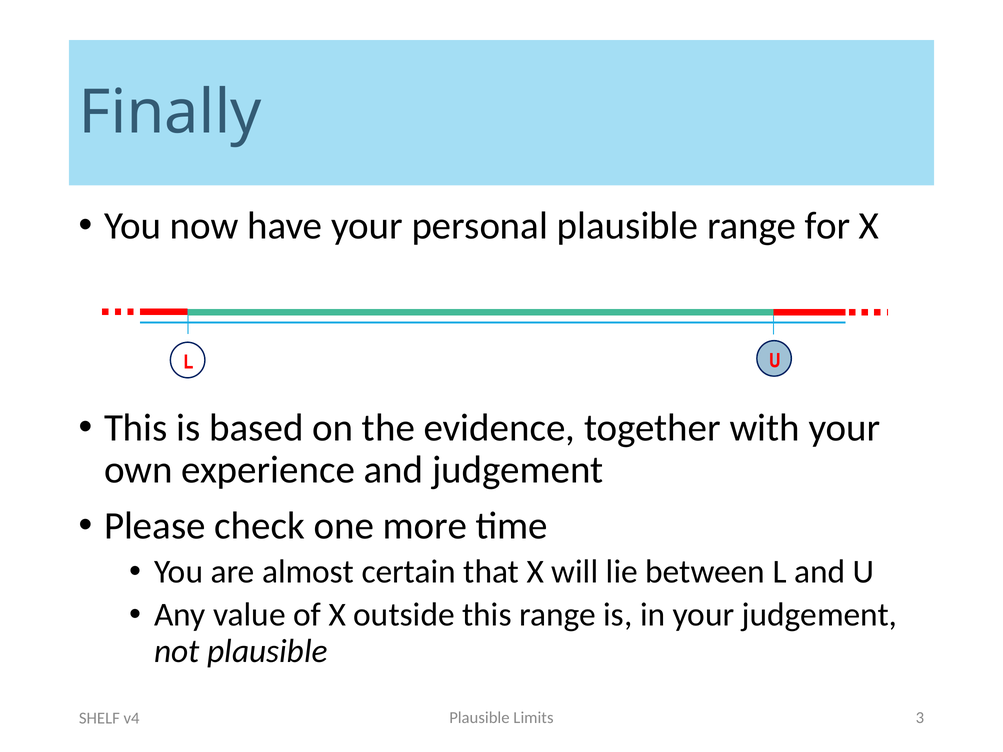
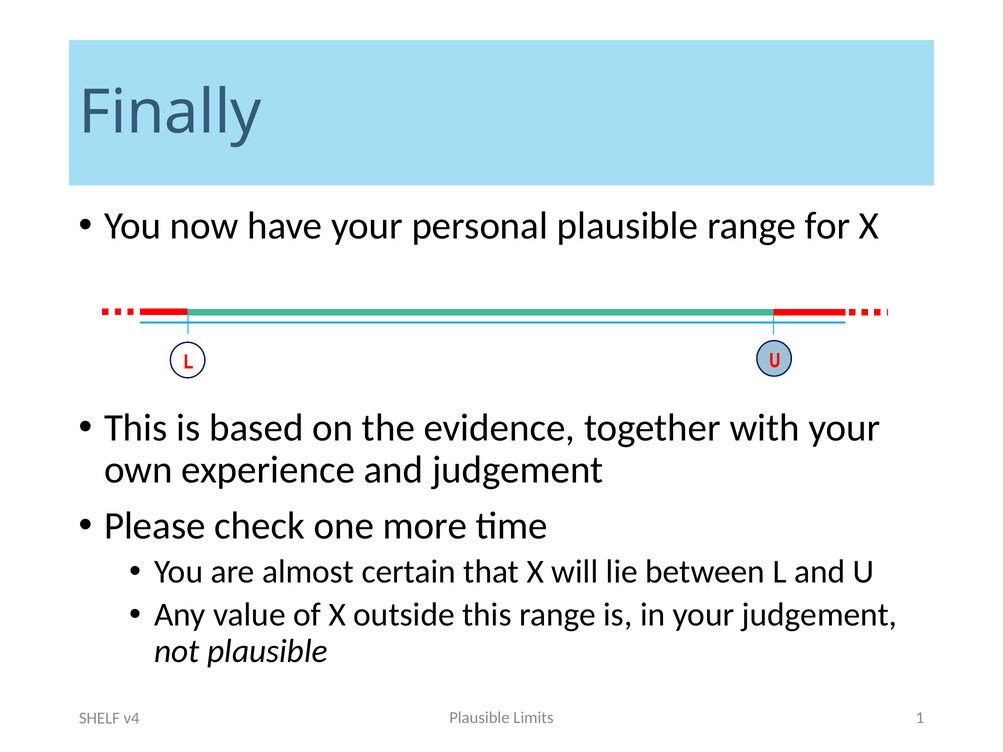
3: 3 -> 1
